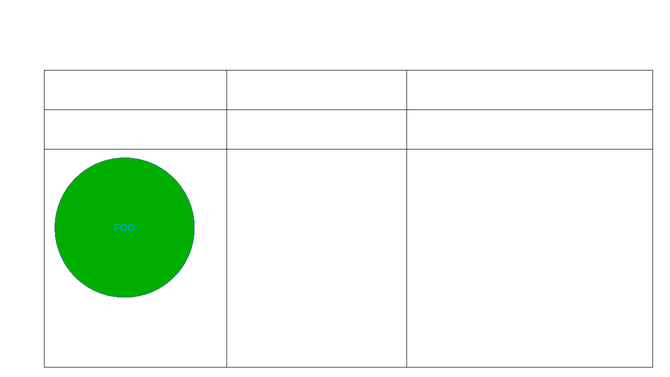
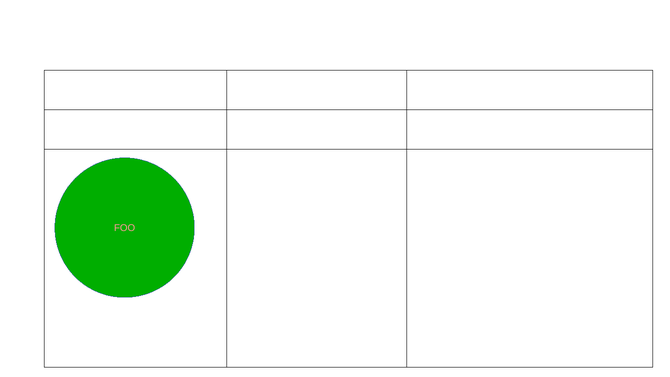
FOO colour: light blue -> pink
